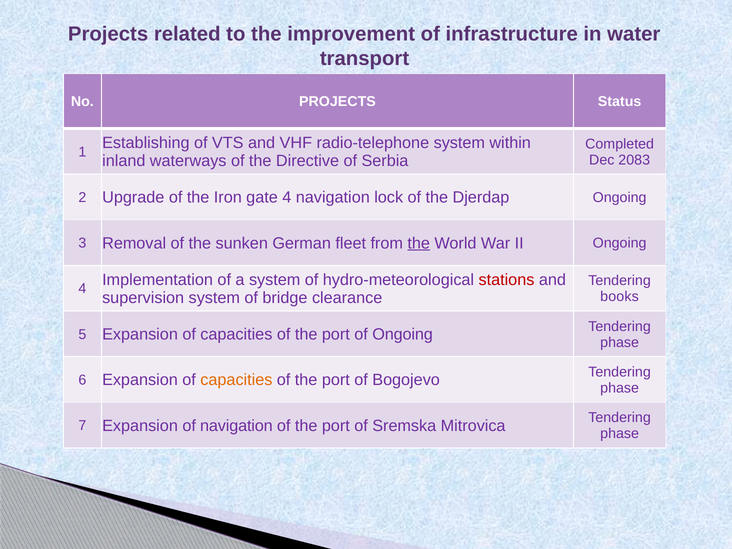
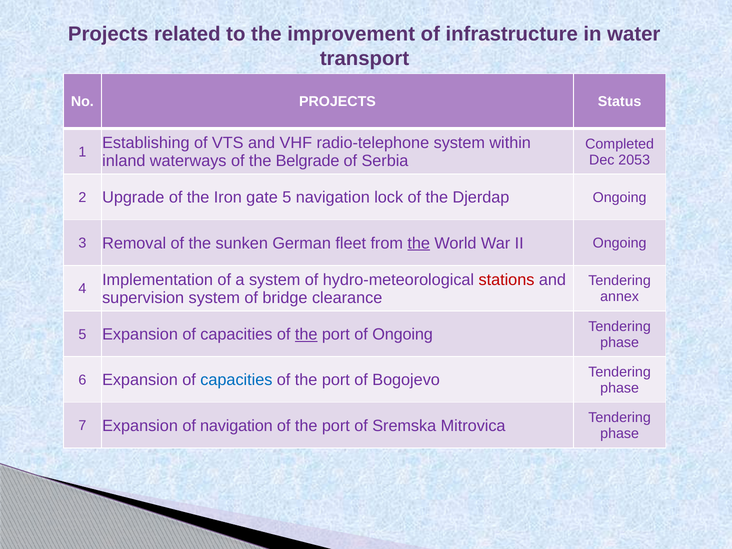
2083: 2083 -> 2053
Directive: Directive -> Belgrade
gate 4: 4 -> 5
books: books -> annex
the at (306, 334) underline: none -> present
capacities at (236, 380) colour: orange -> blue
